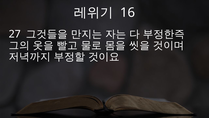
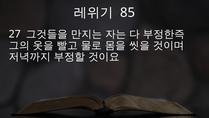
16: 16 -> 85
